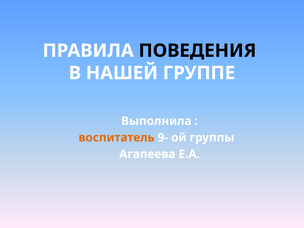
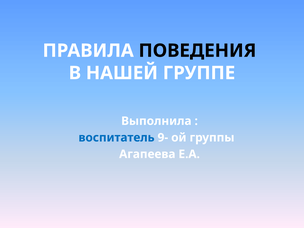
воспитатель colour: orange -> blue
